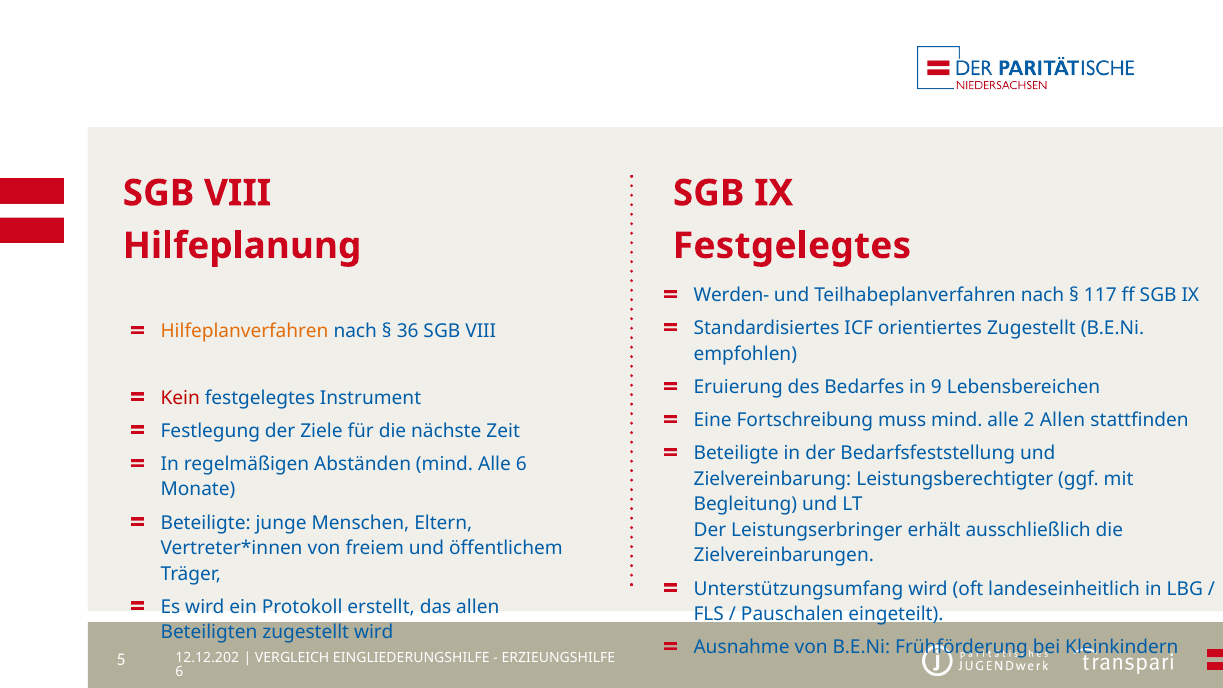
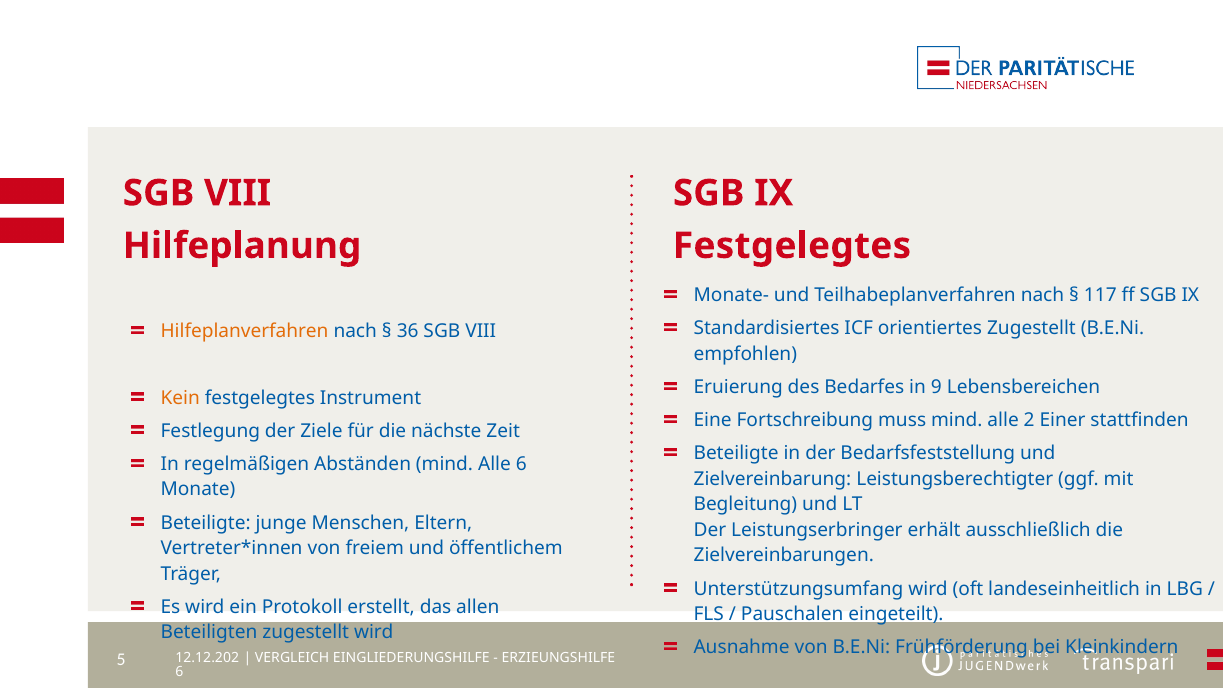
Werden-: Werden- -> Monate-
Kein colour: red -> orange
2 Allen: Allen -> Einer
